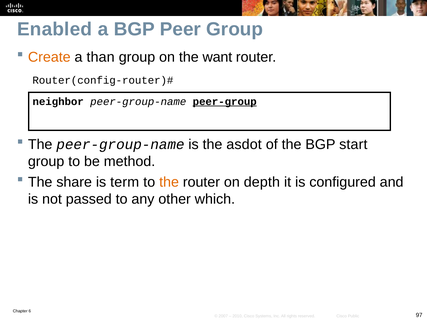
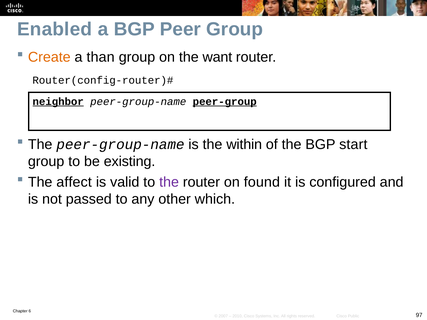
neighbor underline: none -> present
asdot: asdot -> within
method: method -> existing
share: share -> affect
term: term -> valid
the at (169, 182) colour: orange -> purple
depth: depth -> found
